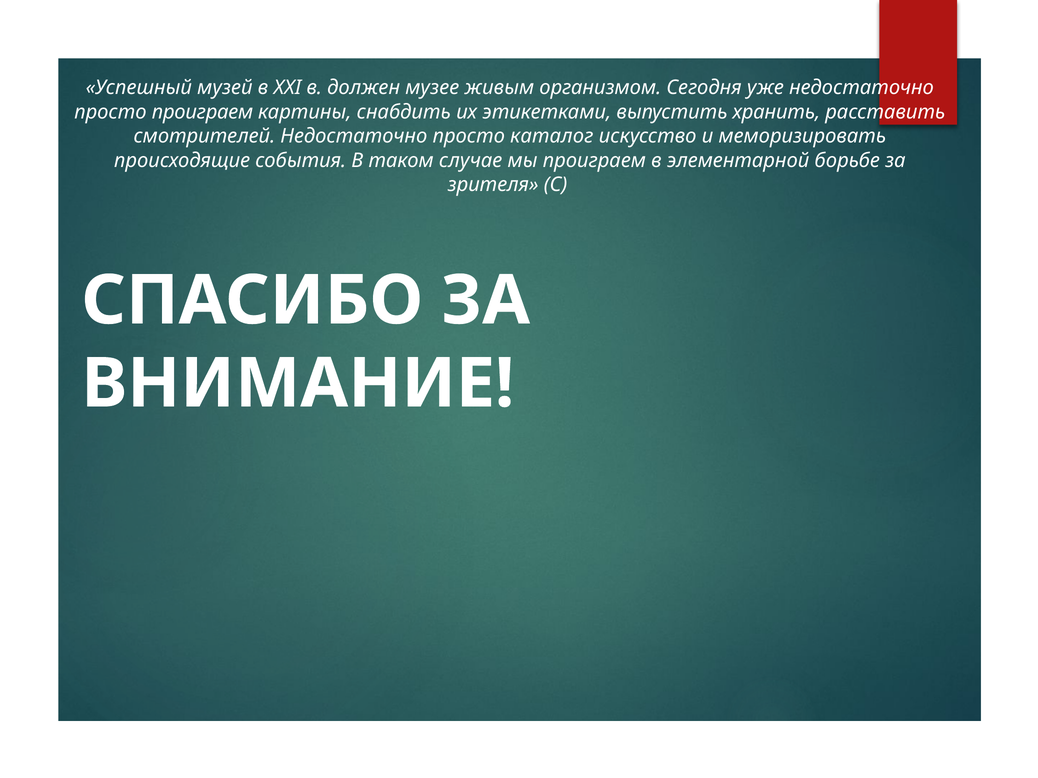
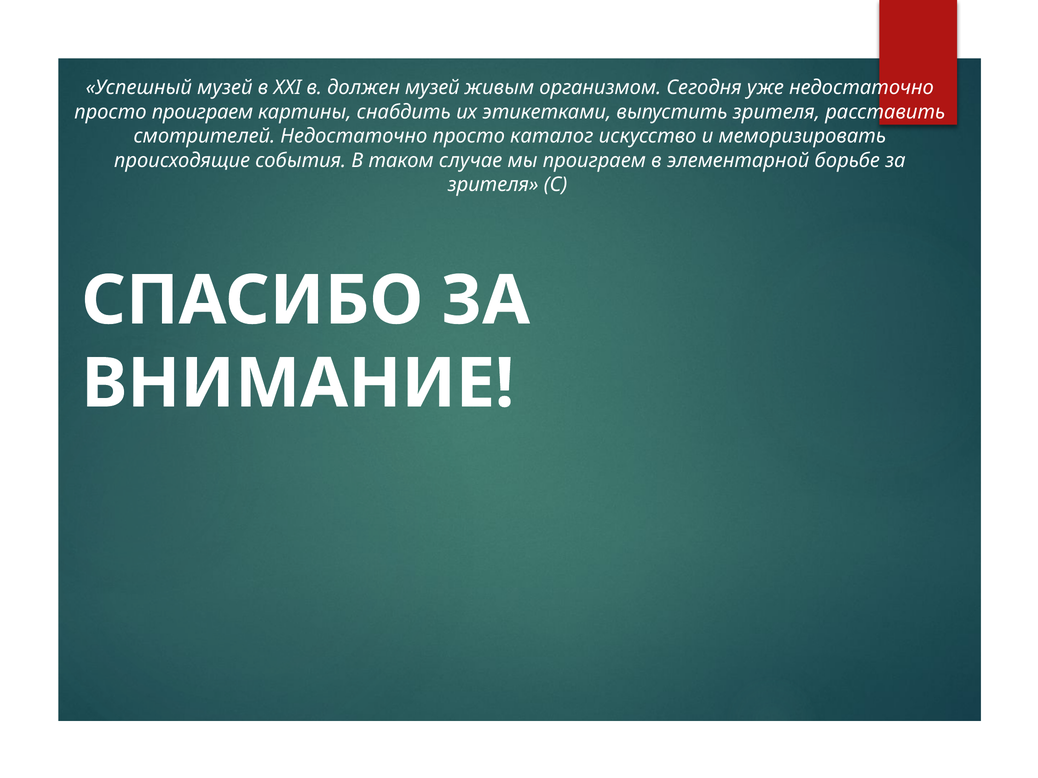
должен музее: музее -> музей
выпустить хранить: хранить -> зрителя
